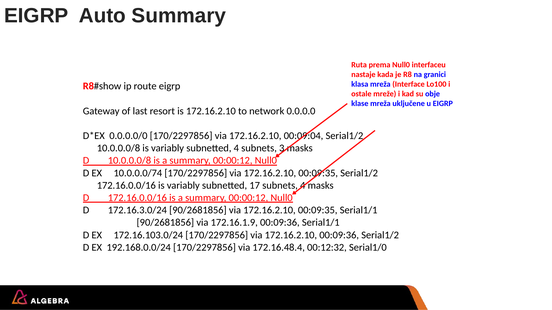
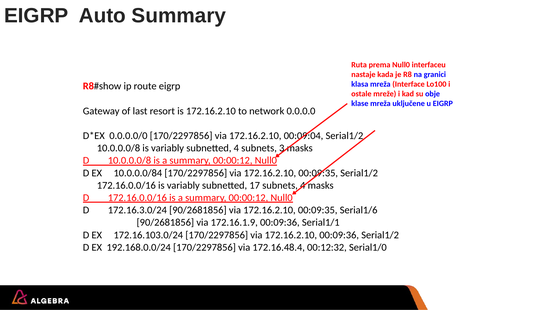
10.0.0.0/74: 10.0.0.0/74 -> 10.0.0.0/84
00:09:35 Serial1/1: Serial1/1 -> Serial1/6
